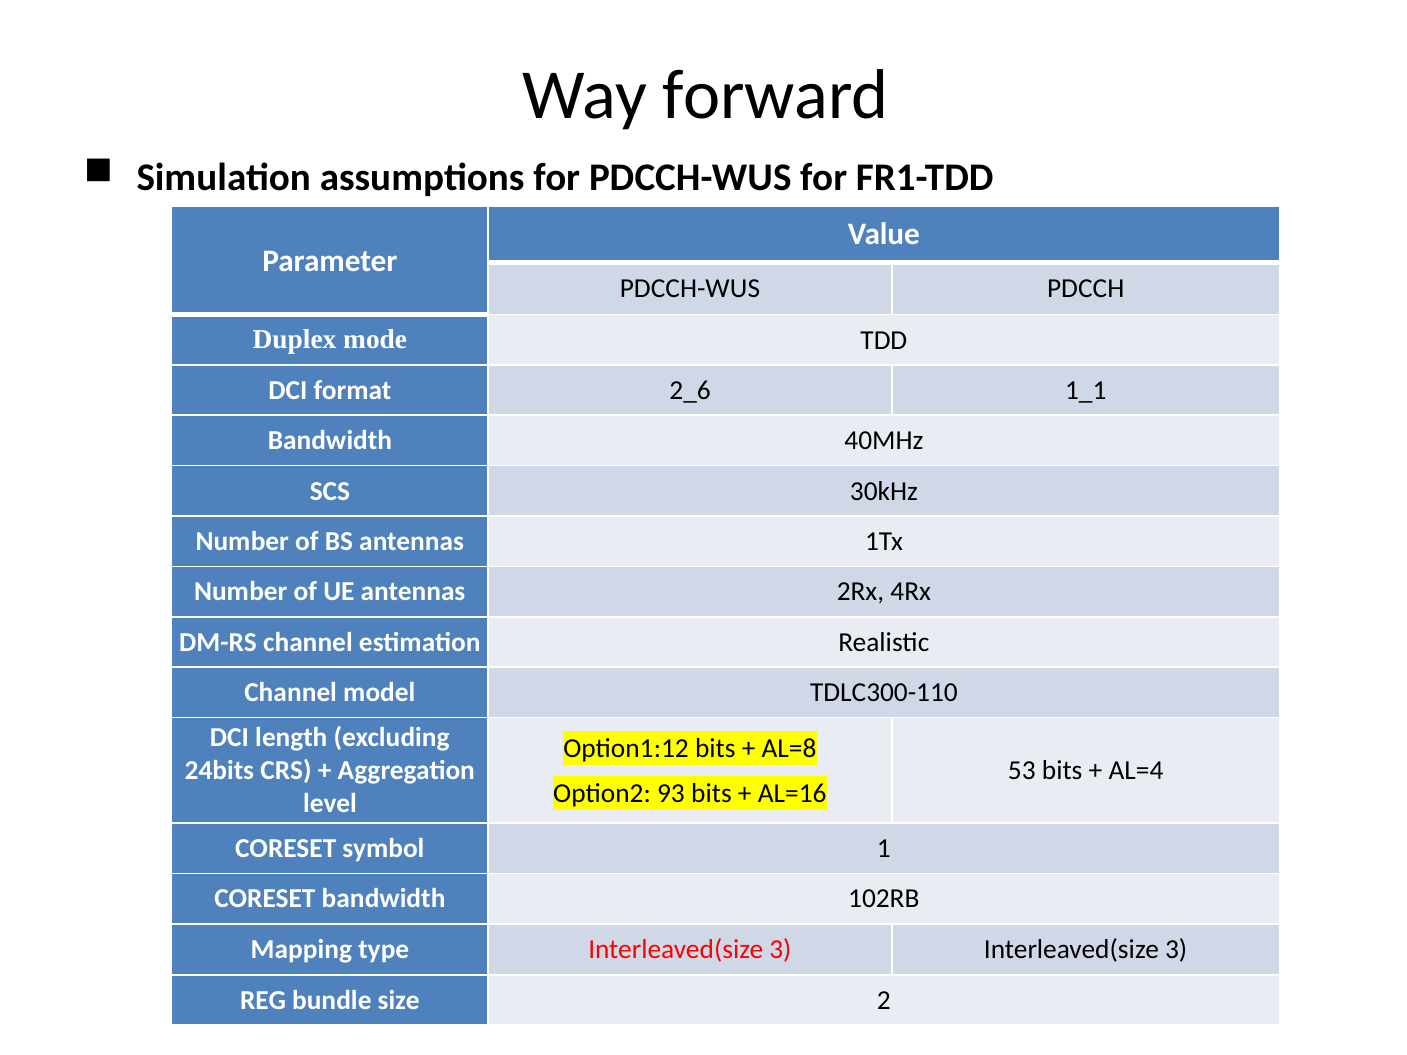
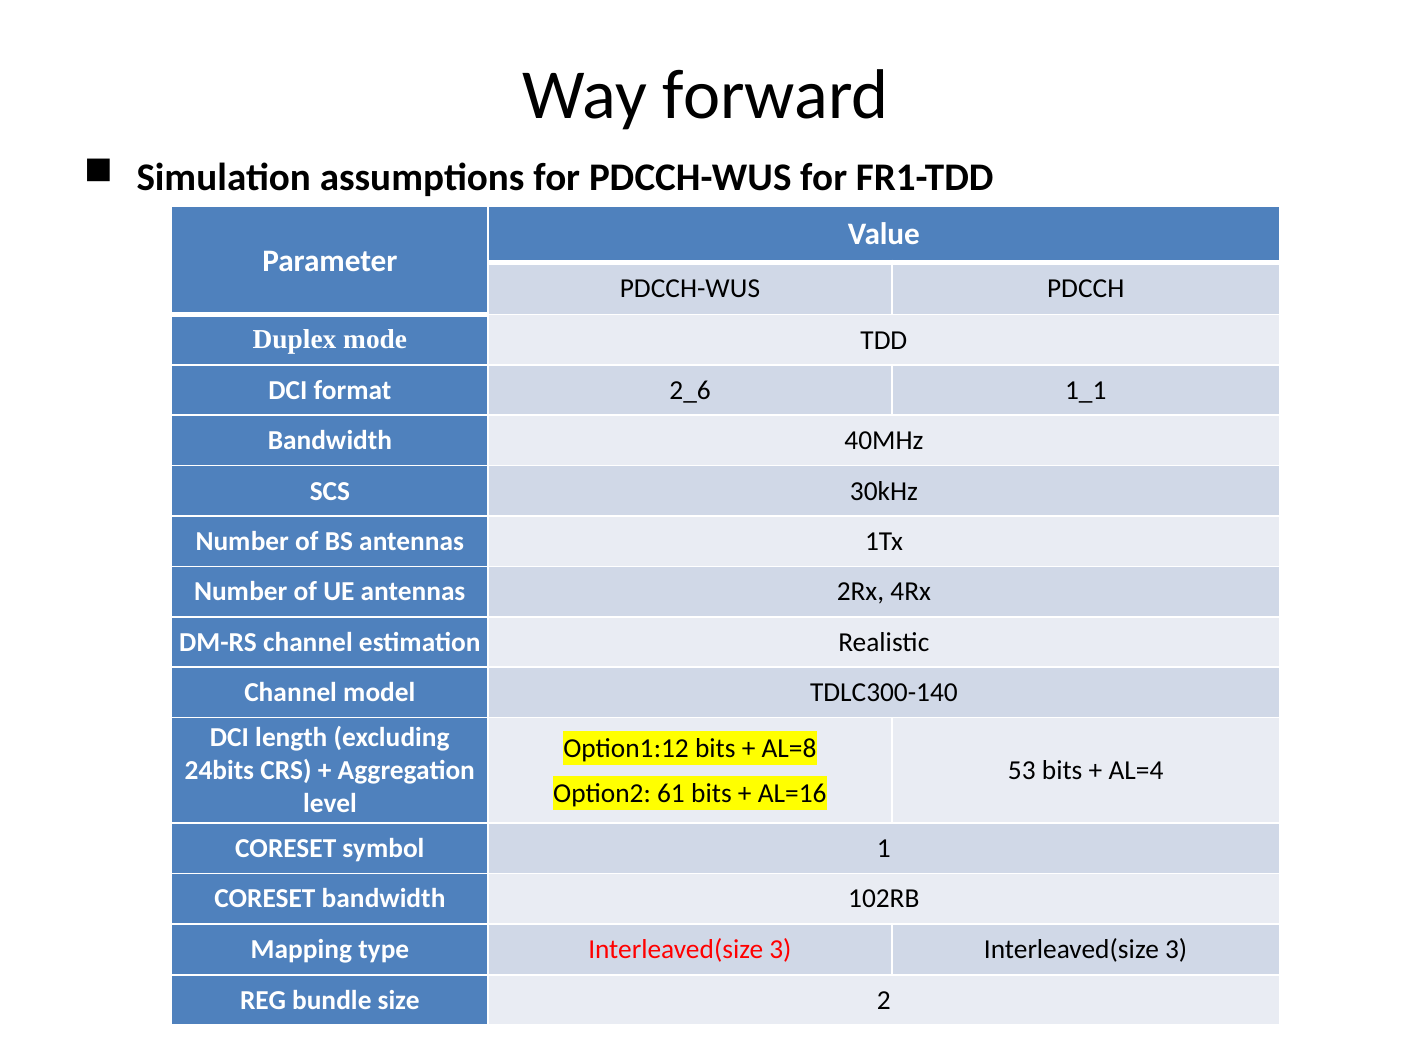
TDLC300-110: TDLC300-110 -> TDLC300-140
93: 93 -> 61
